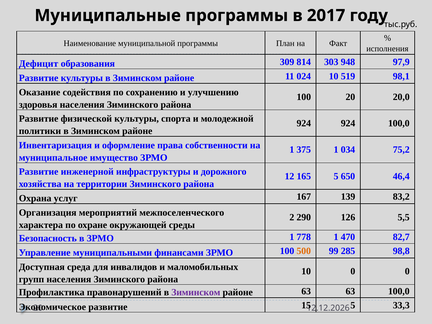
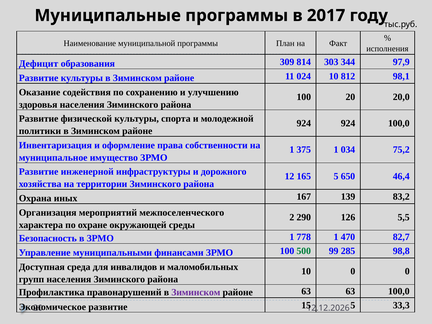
948: 948 -> 344
519: 519 -> 812
услуг: услуг -> иных
500 colour: orange -> green
